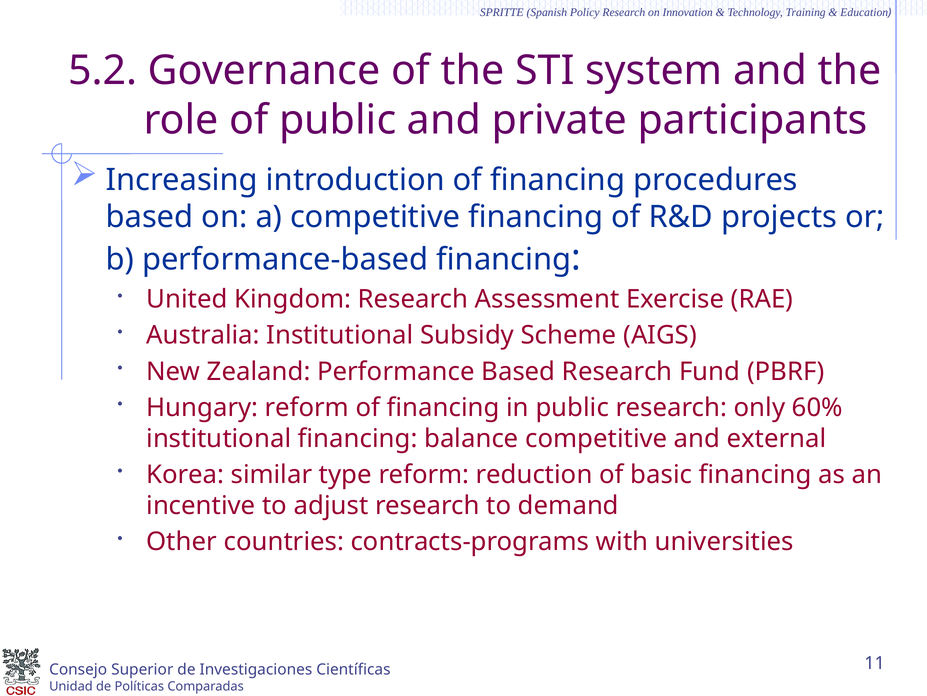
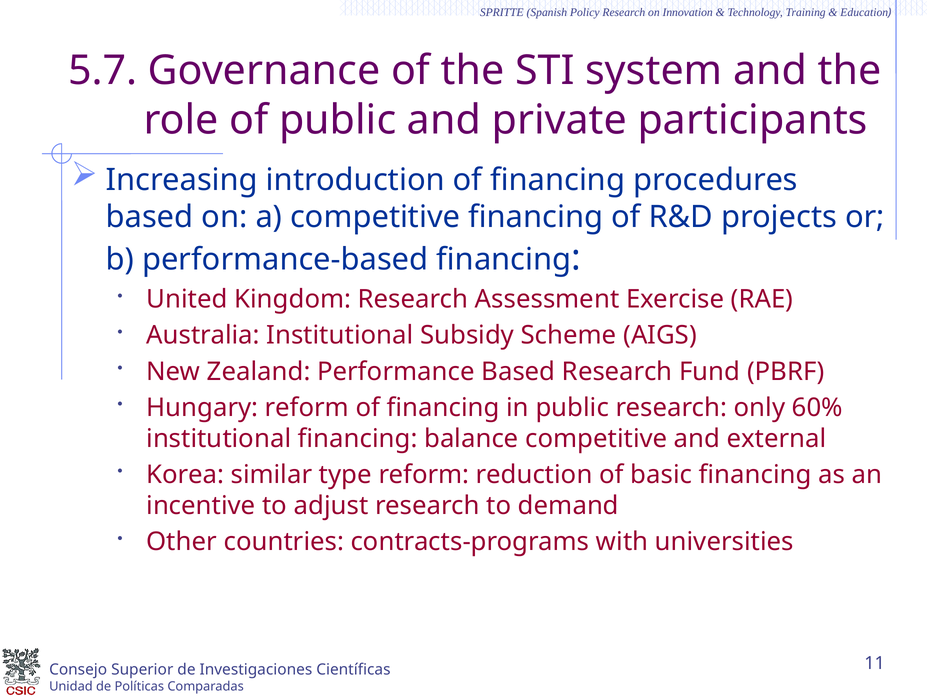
5.2: 5.2 -> 5.7
